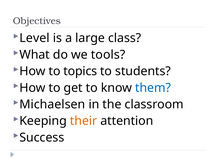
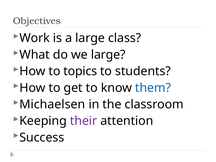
Level: Level -> Work
we tools: tools -> large
their colour: orange -> purple
